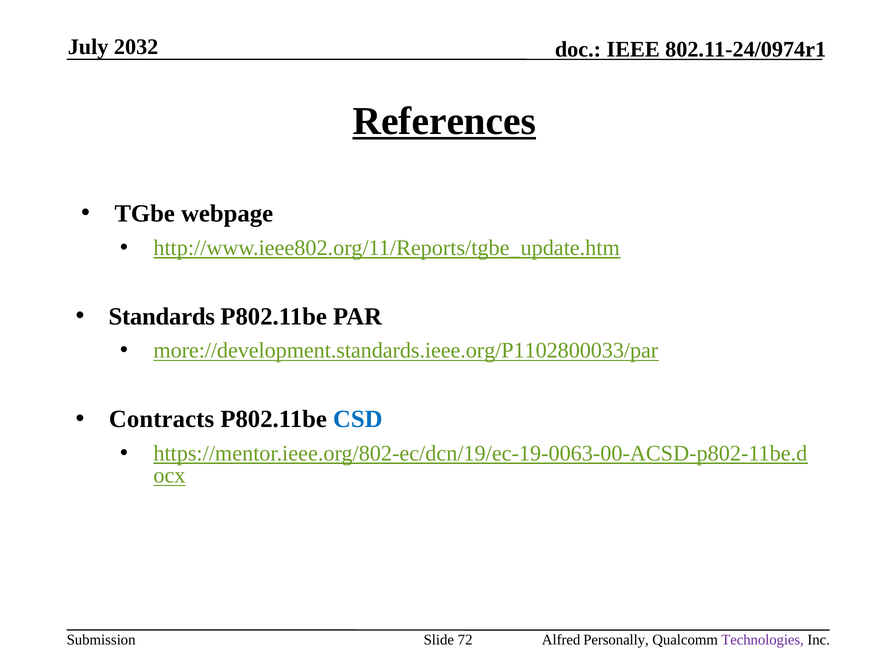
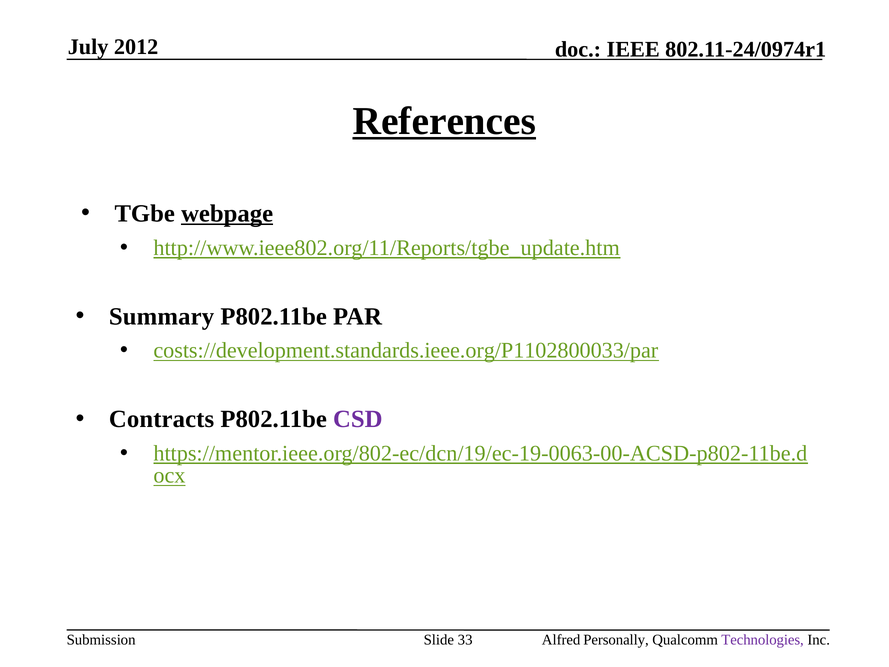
2032: 2032 -> 2012
webpage underline: none -> present
Standards: Standards -> Summary
more://development.standards.ieee.org/P1102800033/par: more://development.standards.ieee.org/P1102800033/par -> costs://development.standards.ieee.org/P1102800033/par
CSD colour: blue -> purple
72: 72 -> 33
